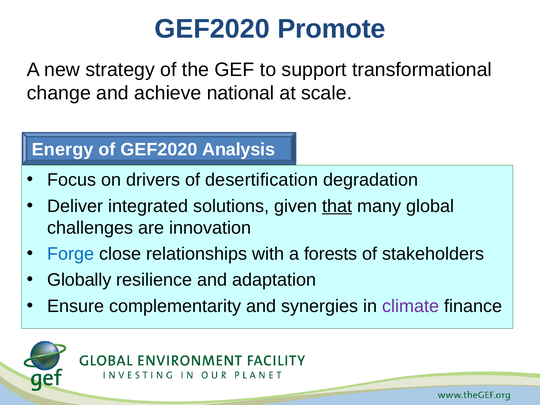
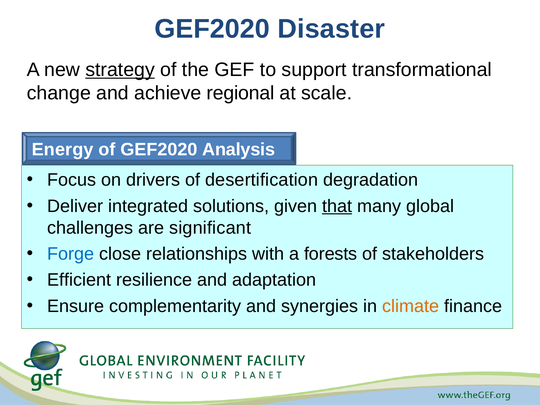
Promote: Promote -> Disaster
strategy underline: none -> present
national: national -> regional
innovation: innovation -> significant
Globally: Globally -> Efficient
climate colour: purple -> orange
